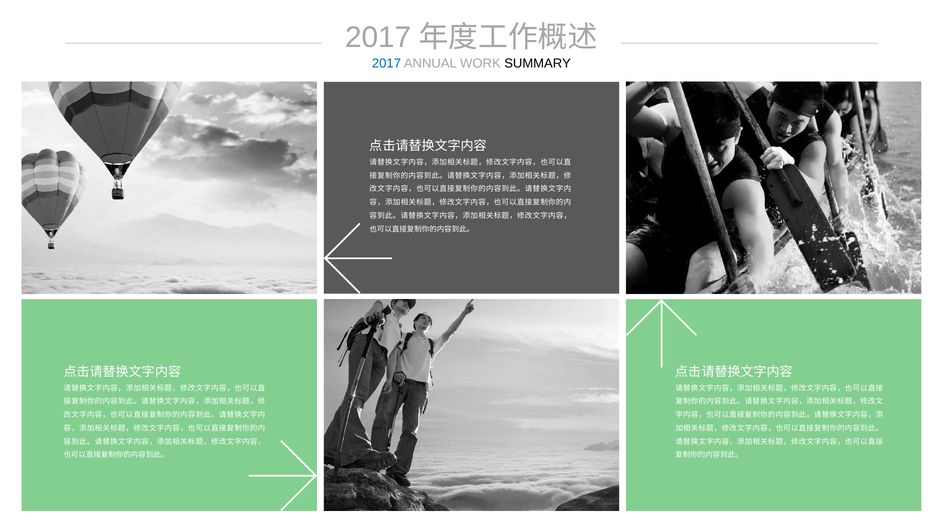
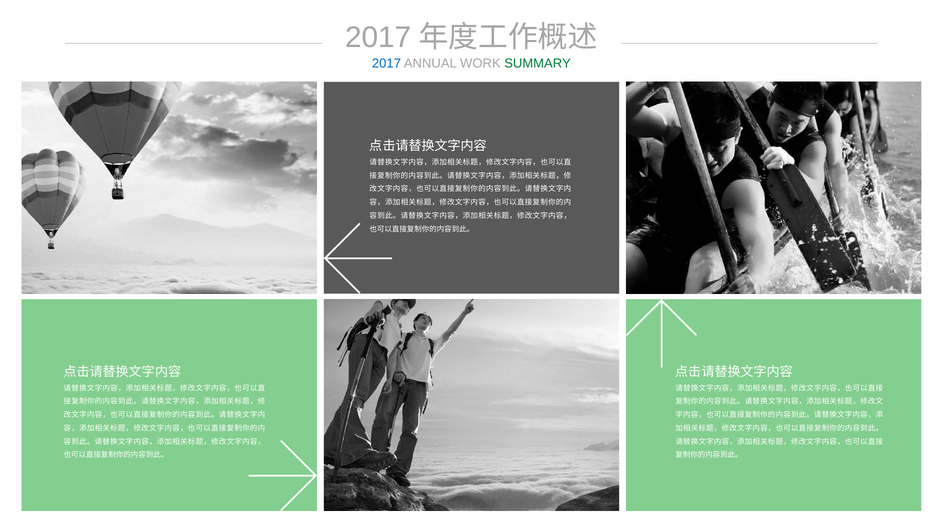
SUMMARY colour: black -> green
